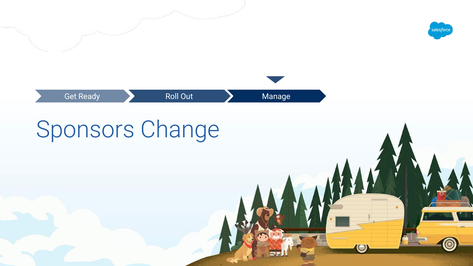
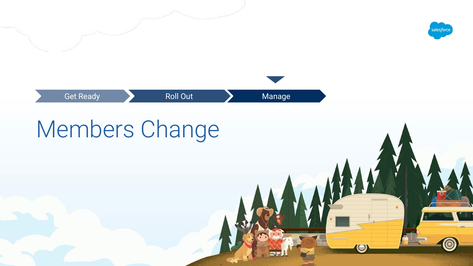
Sponsors: Sponsors -> Members
